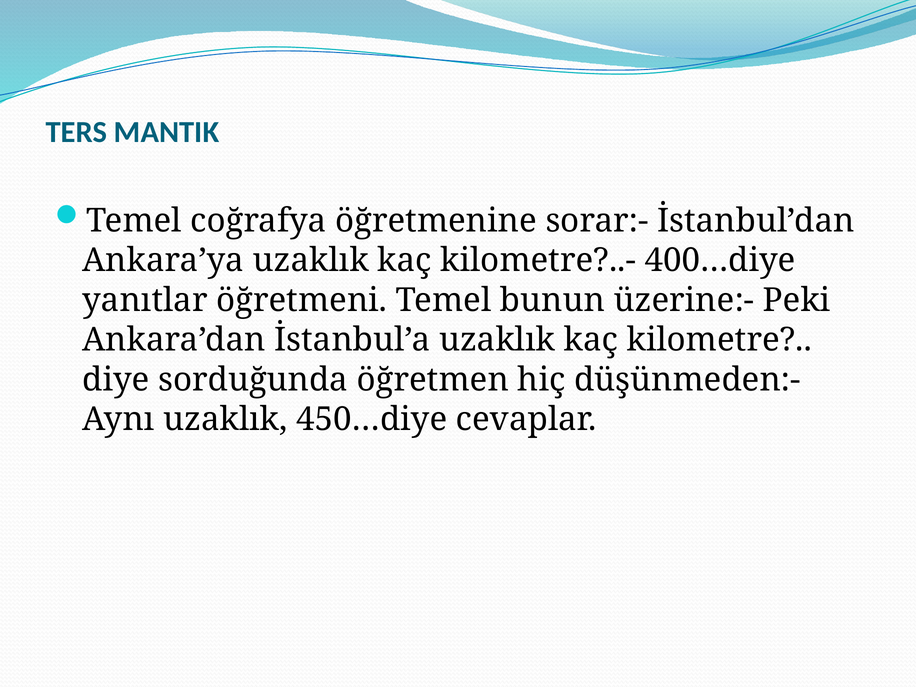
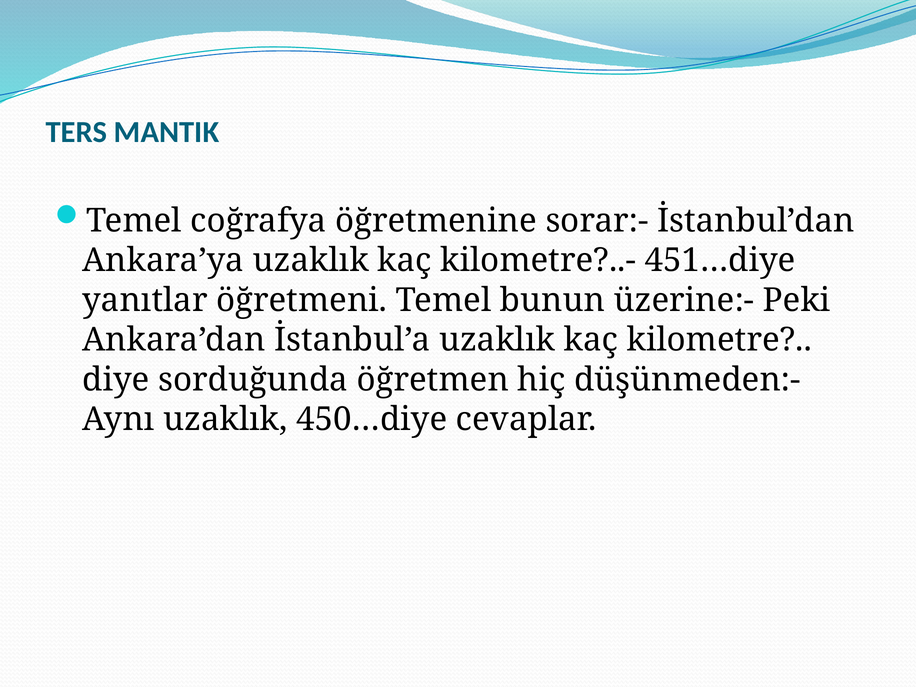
400…diye: 400…diye -> 451…diye
